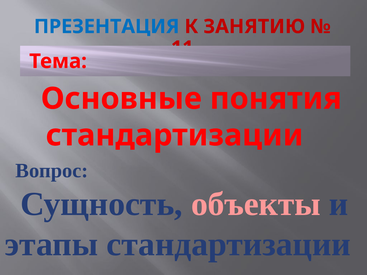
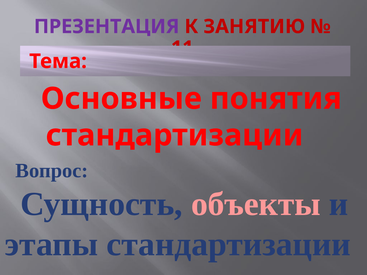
ПРЕЗЕНТАЦИЯ colour: blue -> purple
